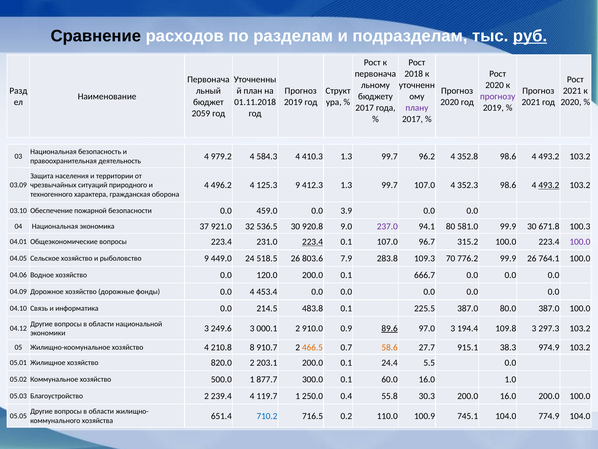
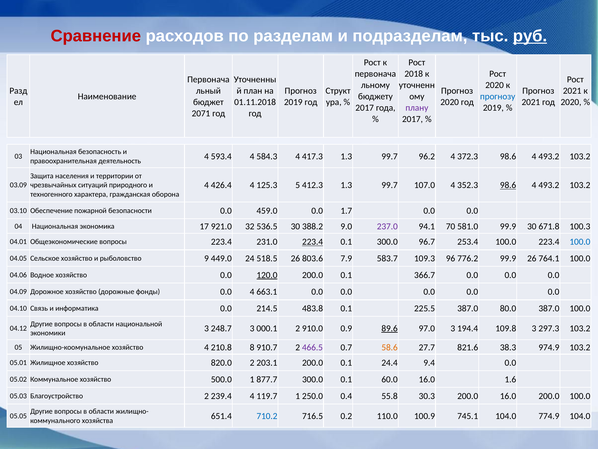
Сравнение colour: black -> red
прогнозу colour: purple -> blue
2059: 2059 -> 2071
979.2: 979.2 -> 593.4
410.3: 410.3 -> 417.3
352.8: 352.8 -> 372.3
496.2: 496.2 -> 426.4
125.3 9: 9 -> 5
98.6 at (508, 185) underline: none -> present
493.2 at (549, 185) underline: present -> none
3.9: 3.9 -> 1.7
37: 37 -> 17
920.8: 920.8 -> 388.2
80: 80 -> 70
0.1 107.0: 107.0 -> 300.0
315.2: 315.2 -> 253.4
100.0 at (580, 242) colour: purple -> blue
283.8: 283.8 -> 583.7
70: 70 -> 96
120.0 underline: none -> present
666.7: 666.7 -> 366.7
453.4: 453.4 -> 663.1
249.6: 249.6 -> 248.7
466.5 colour: orange -> purple
915.1: 915.1 -> 821.6
5.5: 5.5 -> 9.4
1.0: 1.0 -> 1.6
